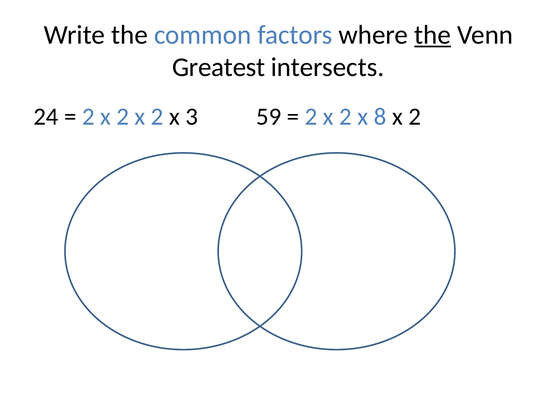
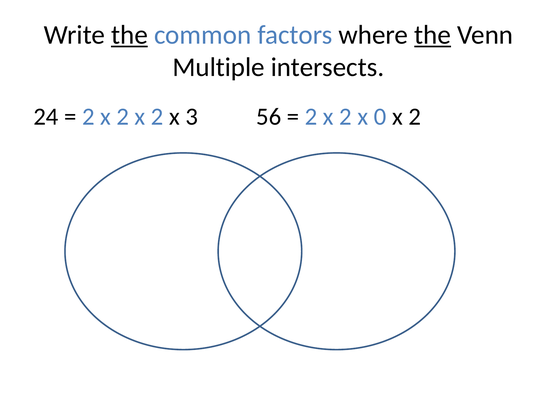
the at (129, 35) underline: none -> present
Greatest: Greatest -> Multiple
59: 59 -> 56
8: 8 -> 0
